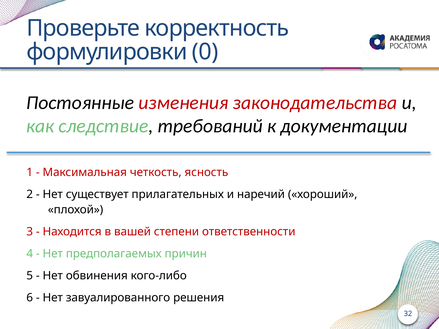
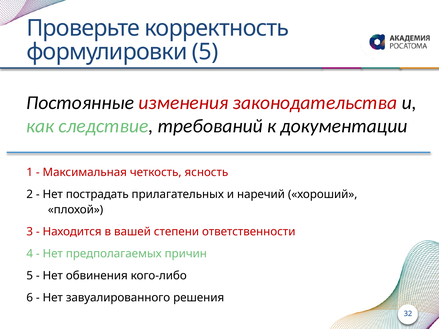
формулировки 0: 0 -> 5
существует: существует -> пострадать
